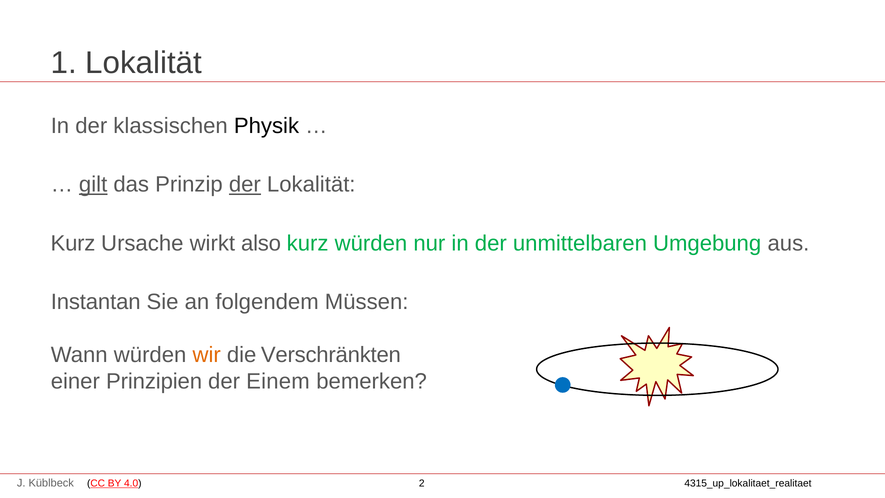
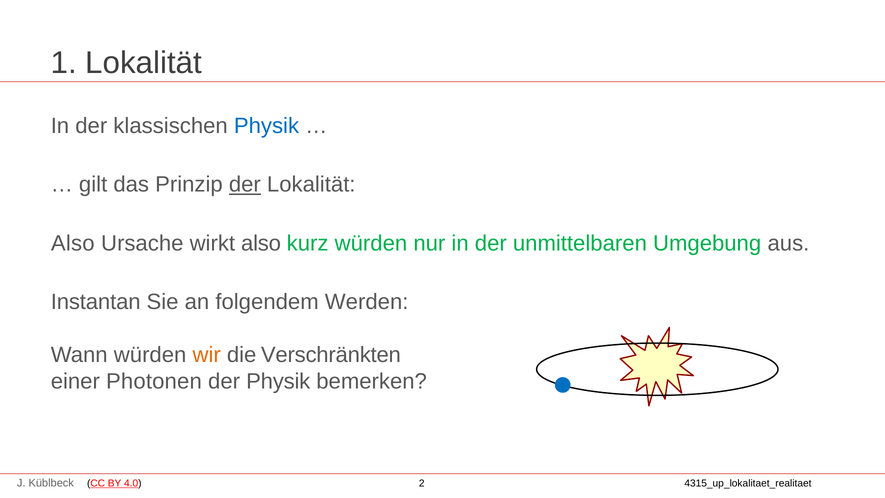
Physik at (267, 126) colour: black -> blue
gilt underline: present -> none
Kurz at (73, 243): Kurz -> Also
Müssen: Müssen -> Werden
Prinzipien: Prinzipien -> Photonen
der Einem: Einem -> Physik
